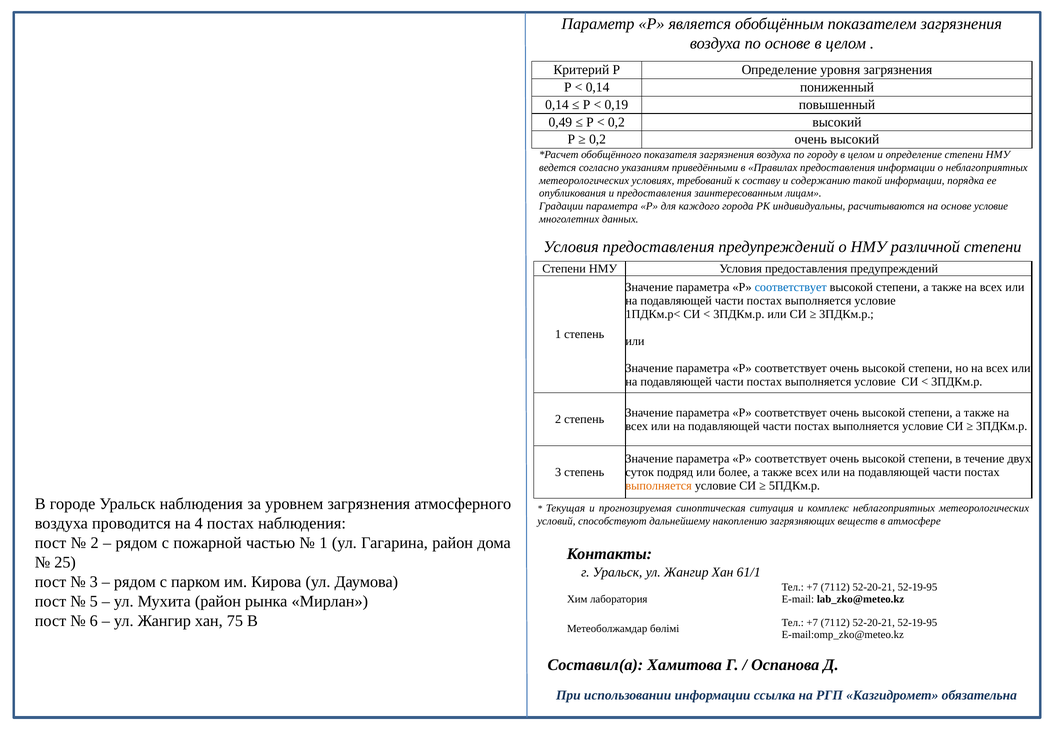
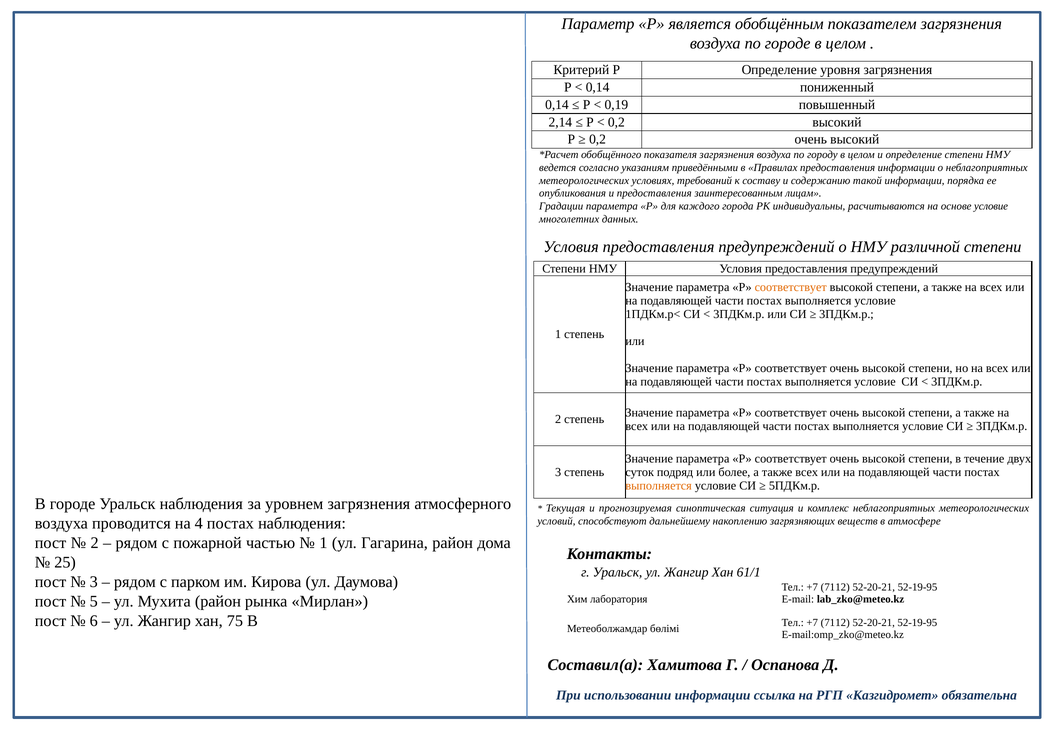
по основе: основе -> городе
0,49: 0,49 -> 2,14
соответствует at (791, 287) colour: blue -> orange
